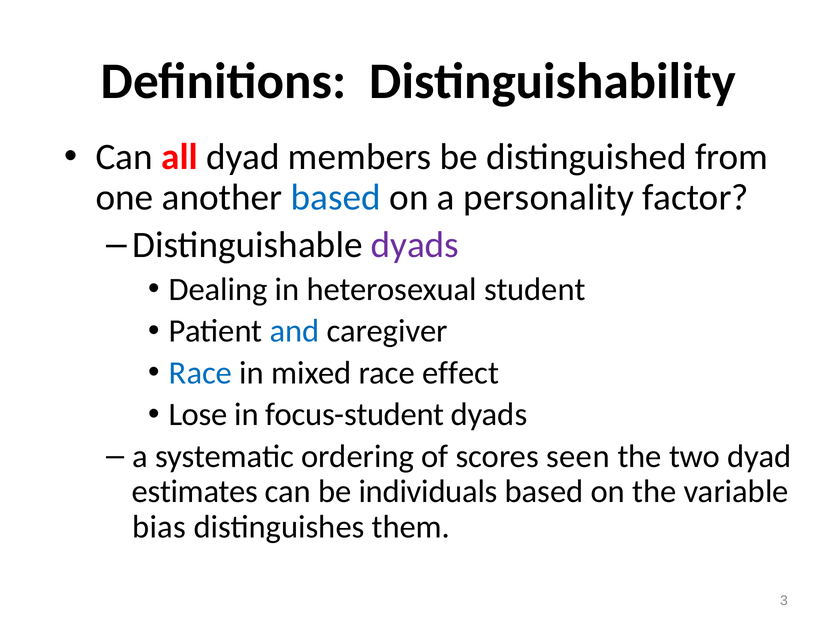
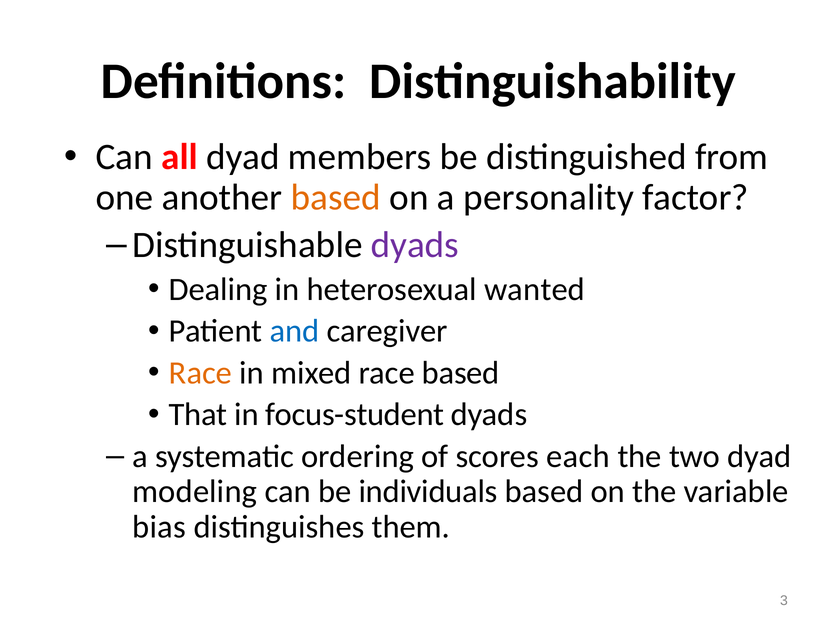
based at (336, 197) colour: blue -> orange
student: student -> wanted
Race at (201, 373) colour: blue -> orange
race effect: effect -> based
Lose: Lose -> That
seen: seen -> each
estimates: estimates -> modeling
